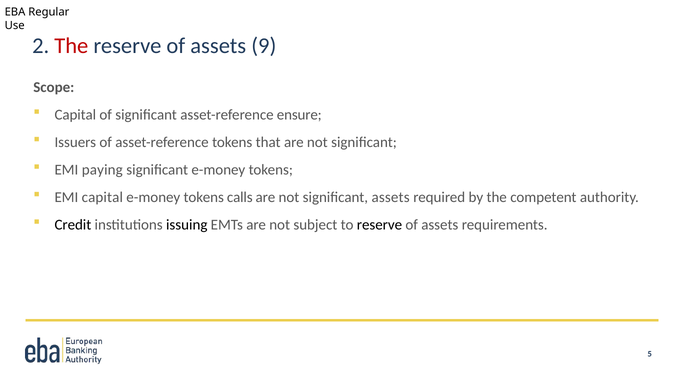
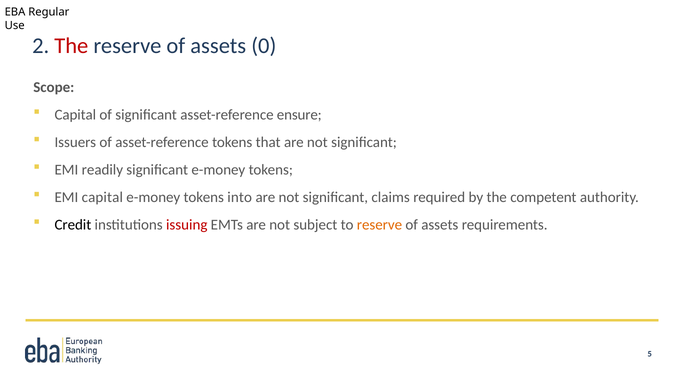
9: 9 -> 0
paying: paying -> readily
calls: calls -> into
significant assets: assets -> claims
issuing colour: black -> red
reserve at (379, 225) colour: black -> orange
